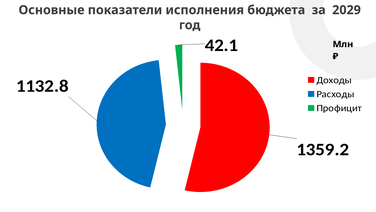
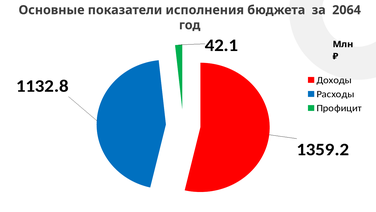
2029: 2029 -> 2064
